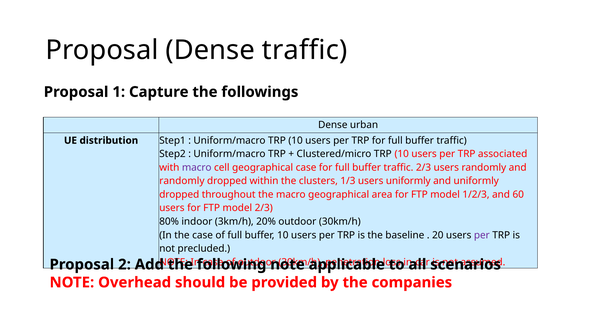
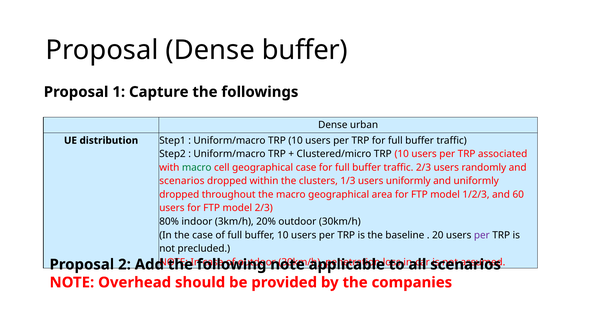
Dense traffic: traffic -> buffer
macro at (197, 168) colour: purple -> green
randomly at (182, 181): randomly -> scenarios
